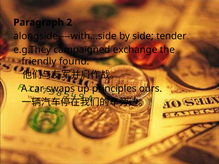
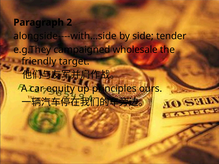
exchange: exchange -> wholesale
found: found -> target
swaps: swaps -> equity
